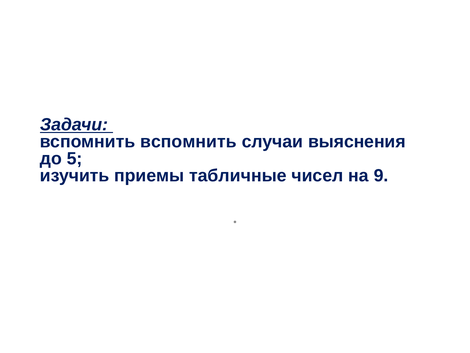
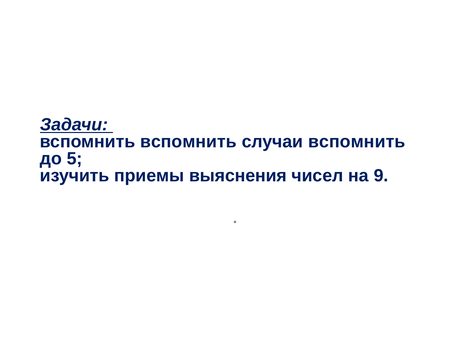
случаи выяснения: выяснения -> вспомнить
табличные: табличные -> выяснения
